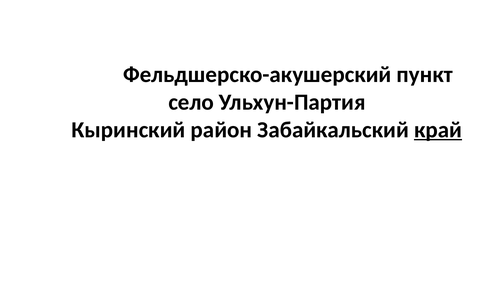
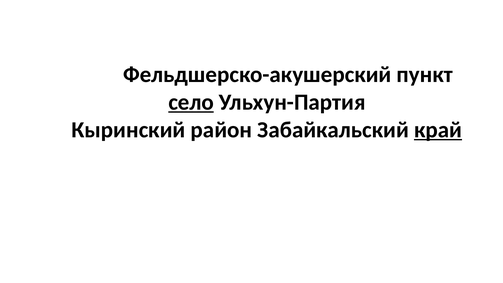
село underline: none -> present
